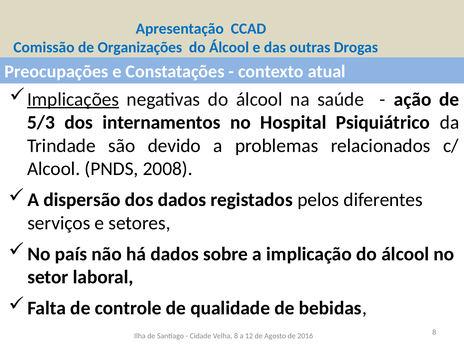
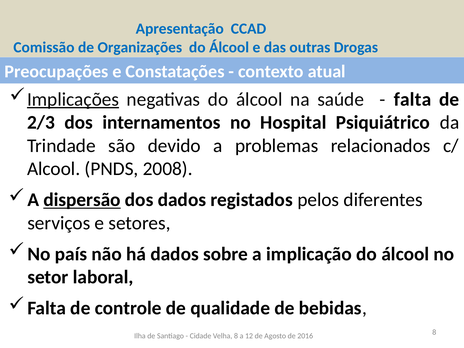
ação at (413, 99): ação -> falta
5/3: 5/3 -> 2/3
dispersão underline: none -> present
